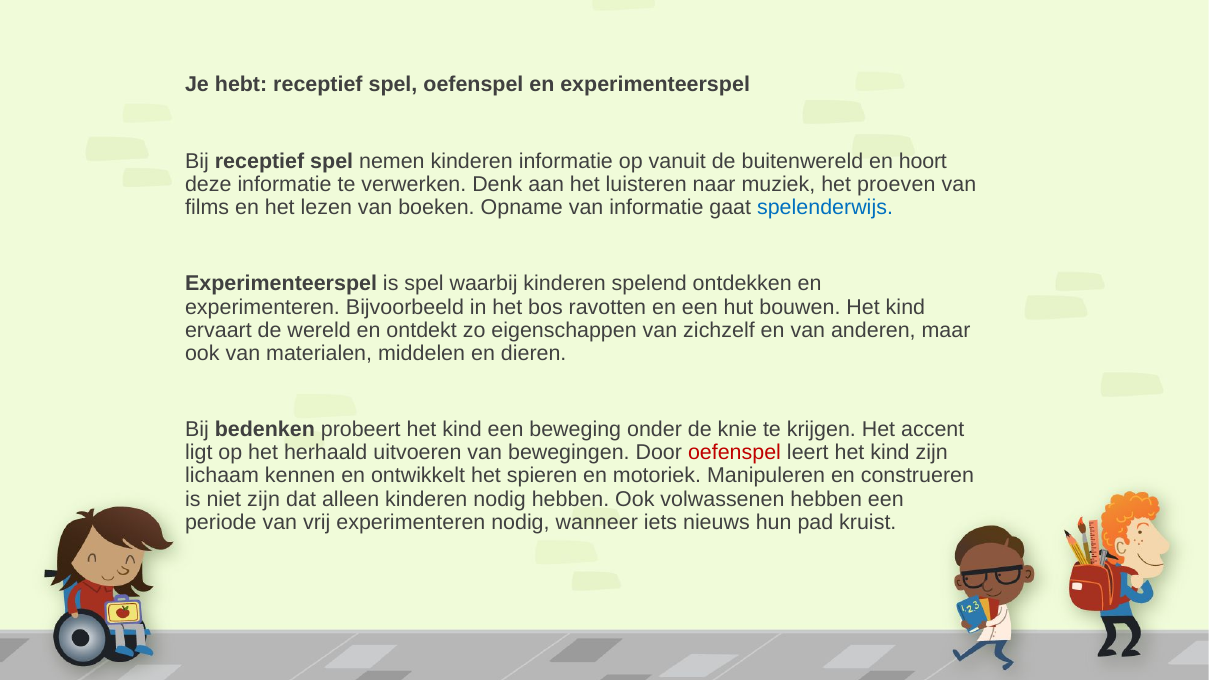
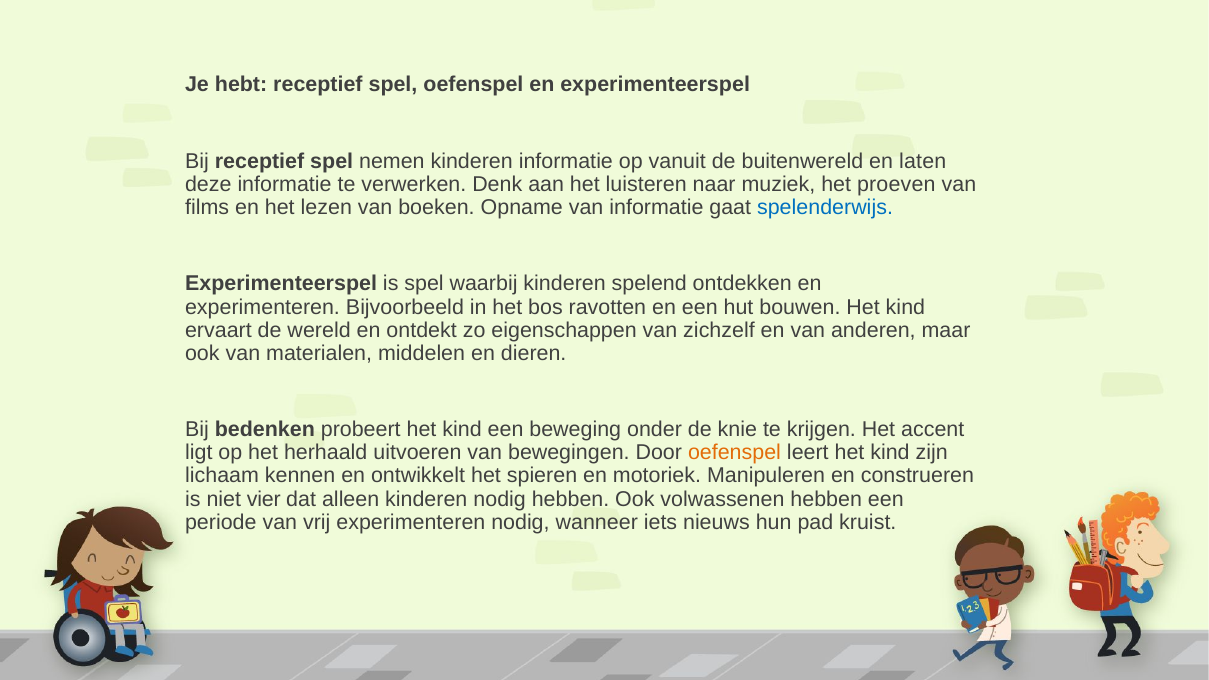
hoort: hoort -> laten
oefenspel at (735, 453) colour: red -> orange
niet zijn: zijn -> vier
